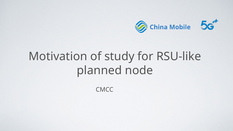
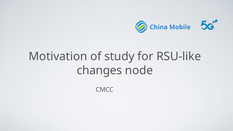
planned: planned -> changes
